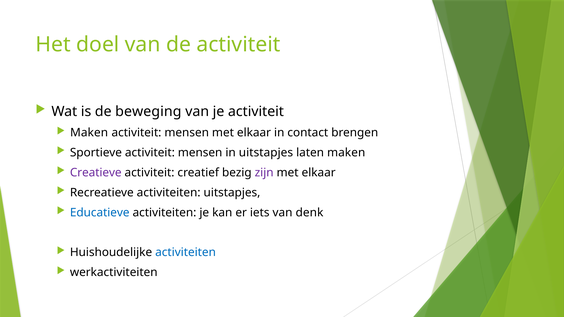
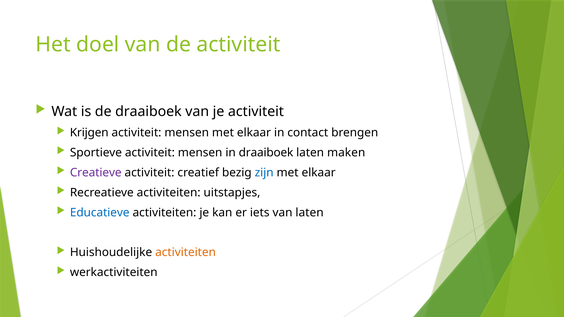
de beweging: beweging -> draaiboek
Maken at (89, 133): Maken -> Krijgen
in uitstapjes: uitstapjes -> draaiboek
zijn colour: purple -> blue
van denk: denk -> laten
activiteiten at (186, 253) colour: blue -> orange
